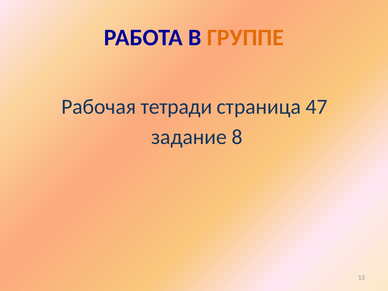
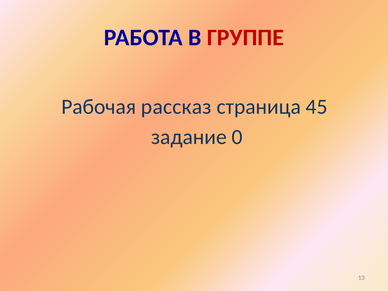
ГРУППЕ colour: orange -> red
тетради: тетради -> рассказ
47: 47 -> 45
8: 8 -> 0
